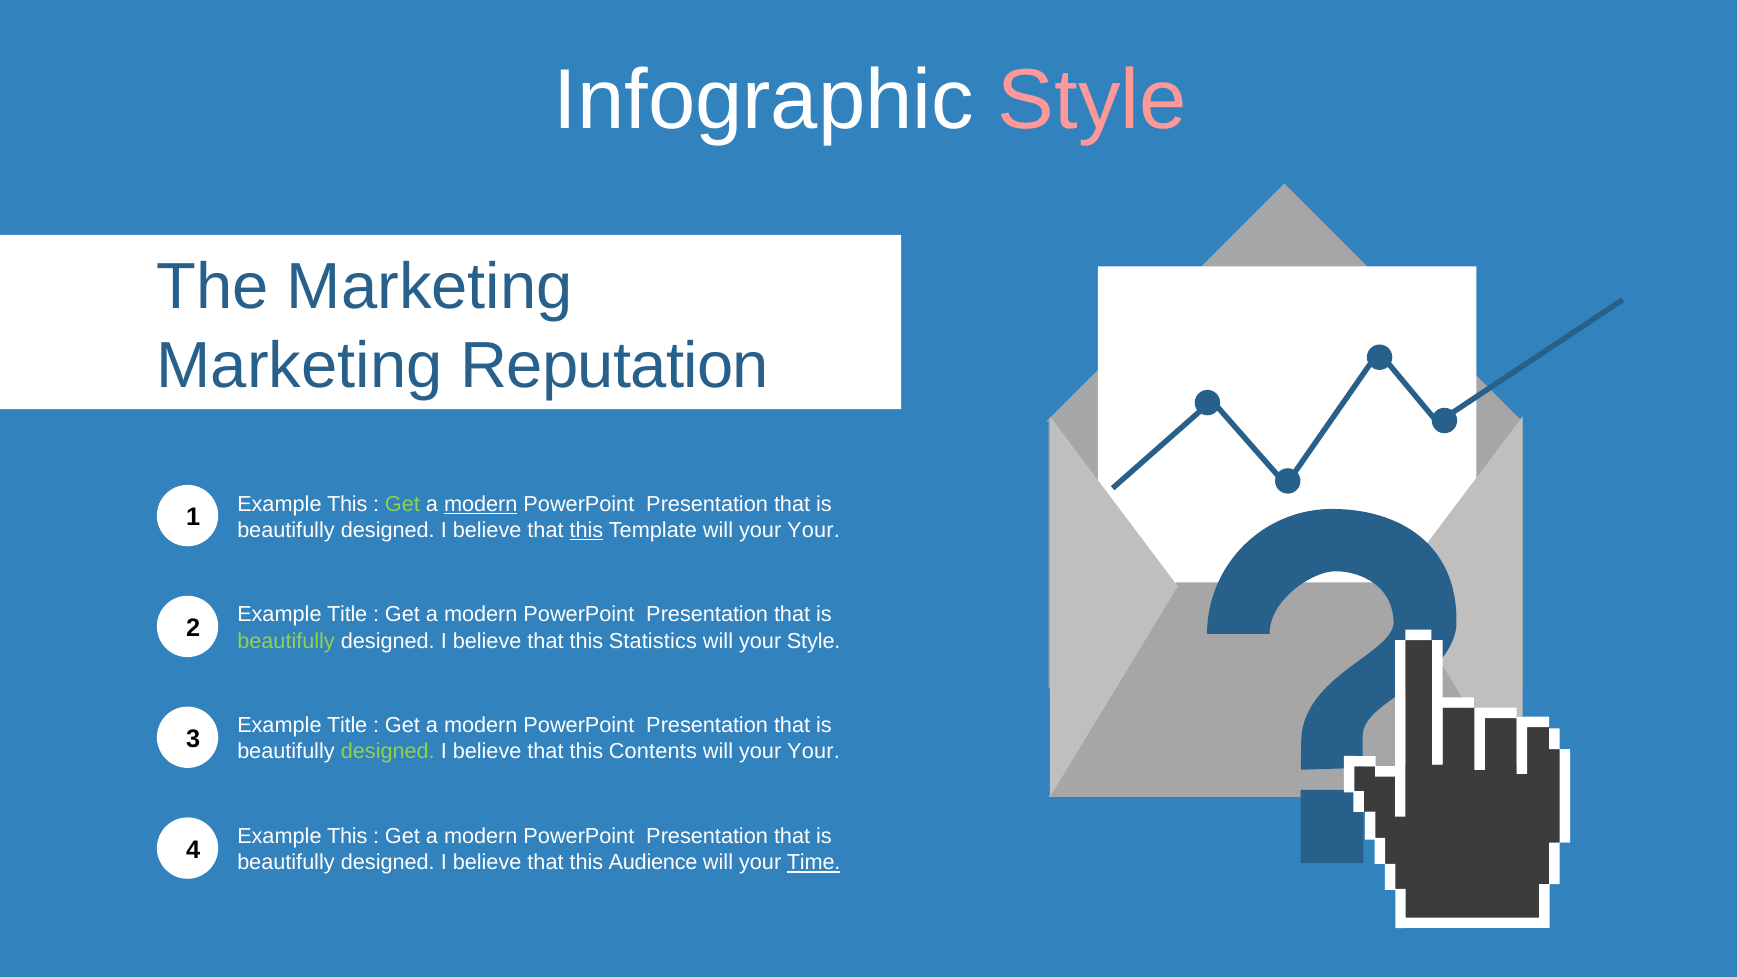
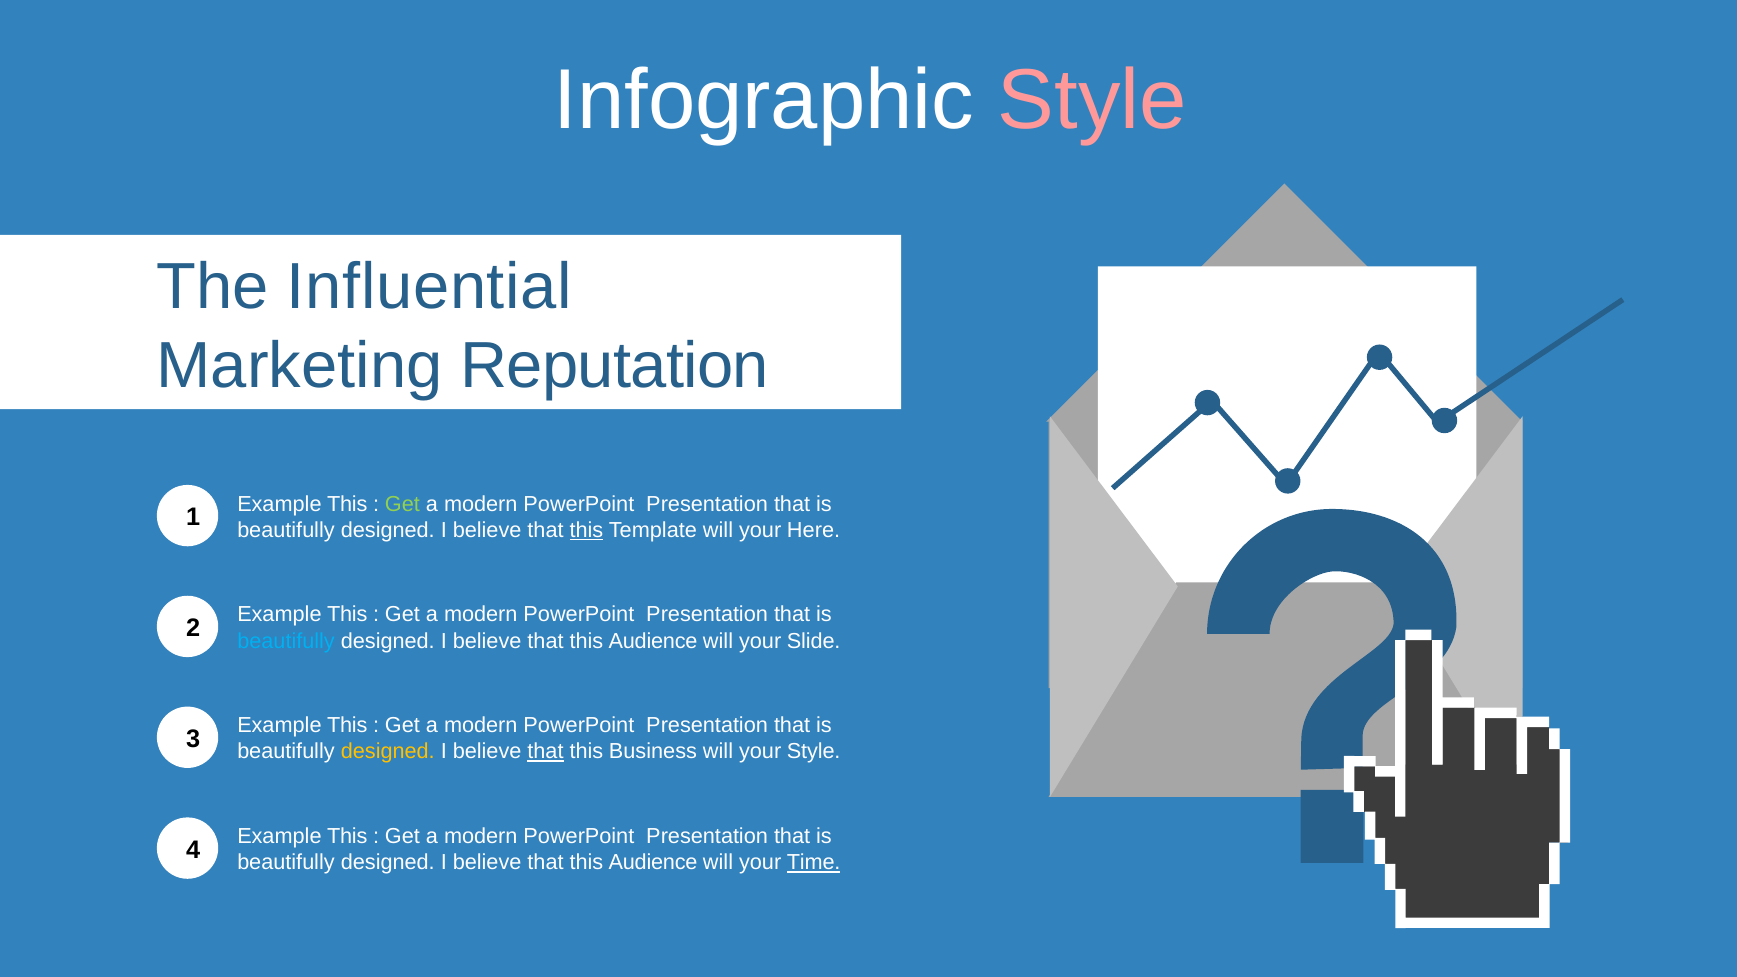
The Marketing: Marketing -> Influential
modern at (481, 504) underline: present -> none
Template will your Your: Your -> Here
Title at (347, 615): Title -> This
beautifully at (286, 641) colour: light green -> light blue
Statistics at (653, 641): Statistics -> Audience
your Style: Style -> Slide
Title at (347, 726): Title -> This
designed at (388, 752) colour: light green -> yellow
that at (545, 752) underline: none -> present
Contents: Contents -> Business
Your at (813, 752): Your -> Style
